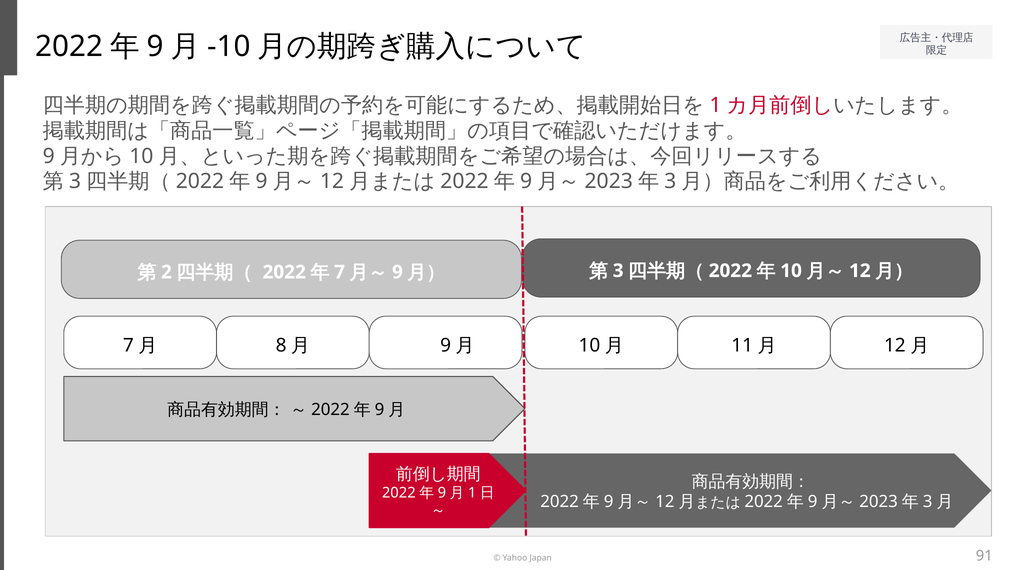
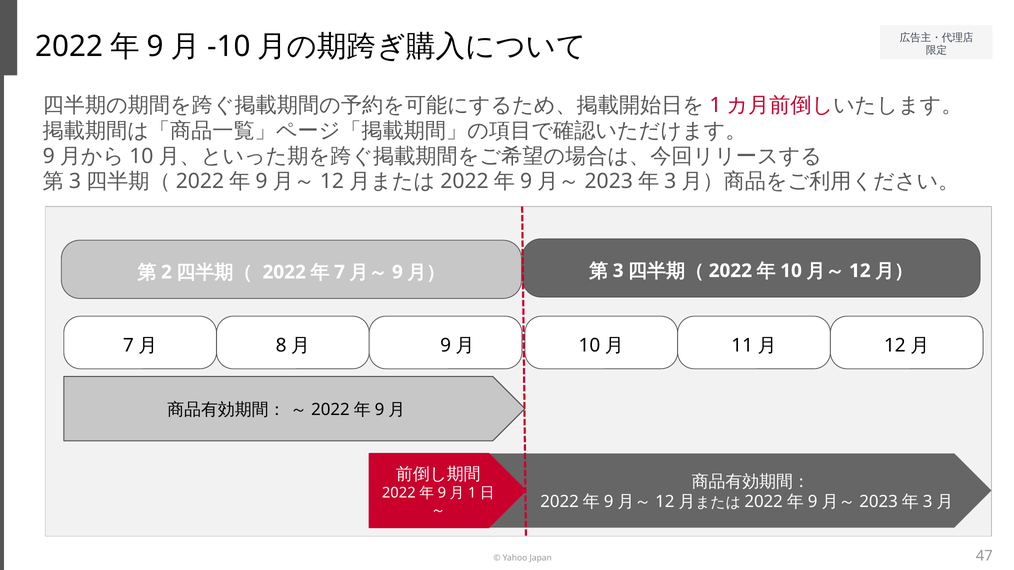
91: 91 -> 47
